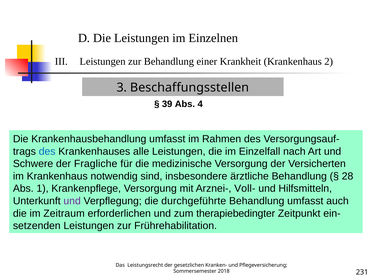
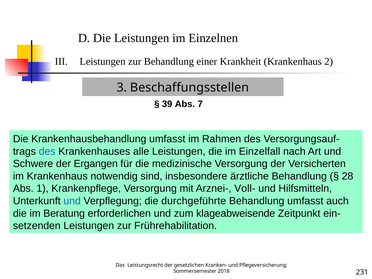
4: 4 -> 7
Fragliche: Fragliche -> Ergangen
und at (72, 201) colour: purple -> blue
Zeitraum: Zeitraum -> Beratung
therapiebedingter: therapiebedingter -> klageabweisende
